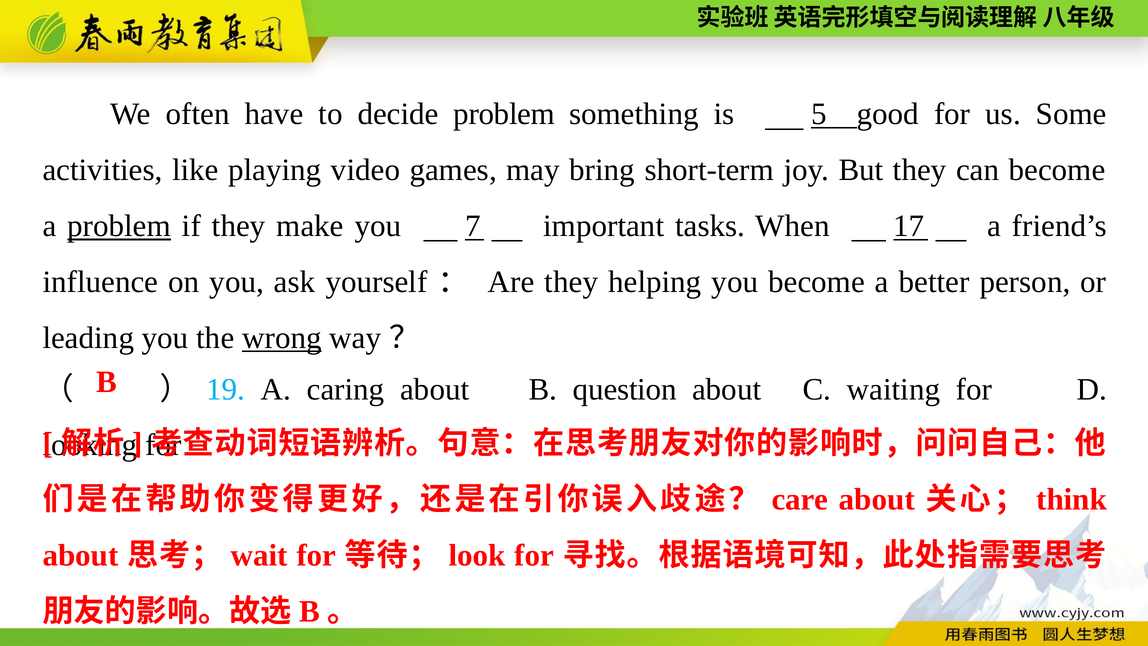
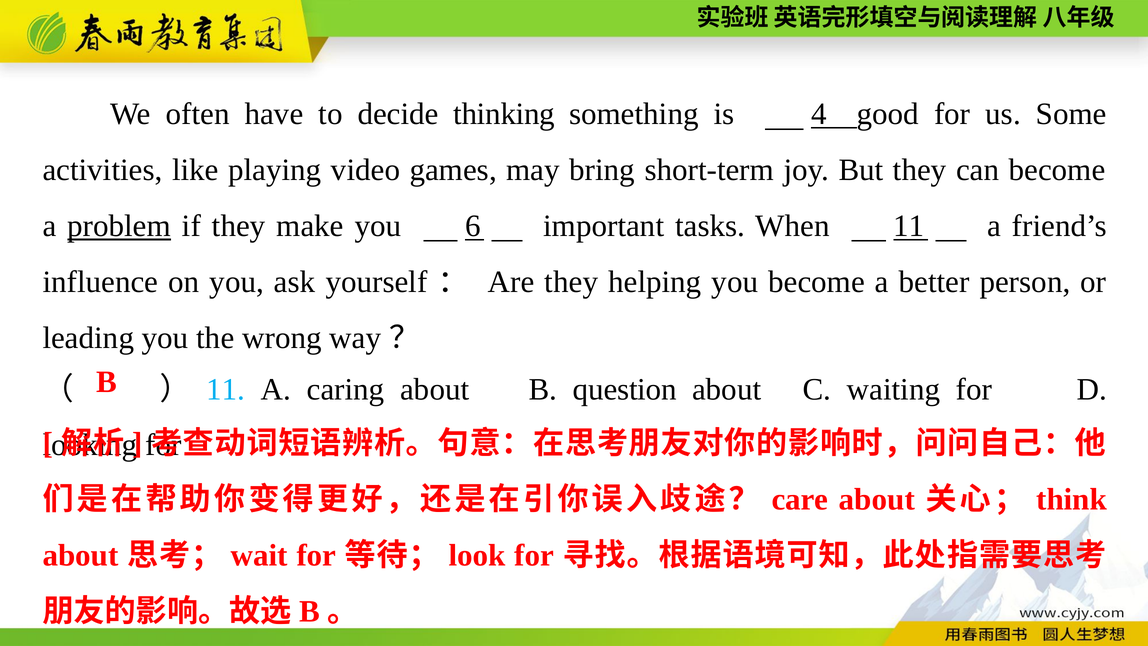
decide problem: problem -> thinking
5: 5 -> 4
7: 7 -> 6
When 17: 17 -> 11
wrong underline: present -> none
19 at (226, 389): 19 -> 11
